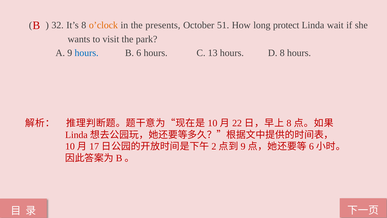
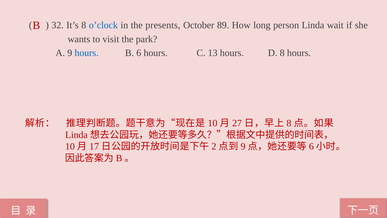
o’clock colour: orange -> blue
51: 51 -> 89
protect: protect -> person
22: 22 -> 27
